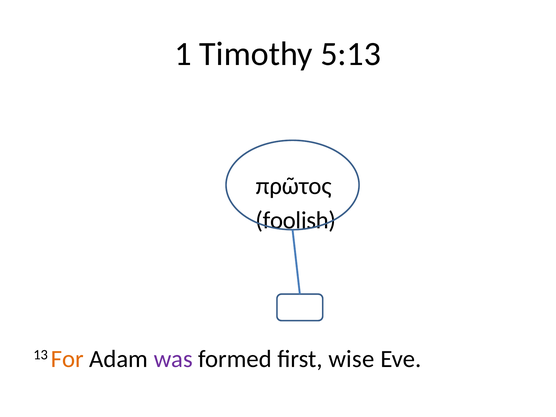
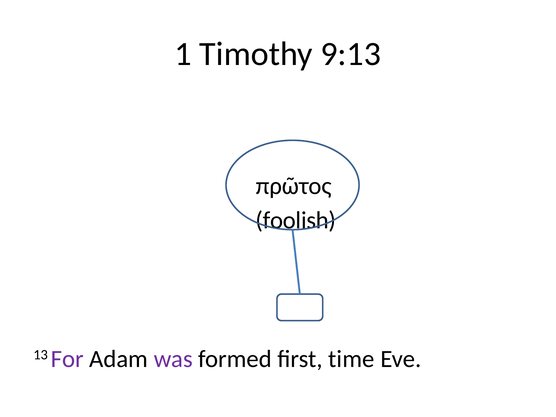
5:13: 5:13 -> 9:13
For colour: orange -> purple
wise: wise -> time
